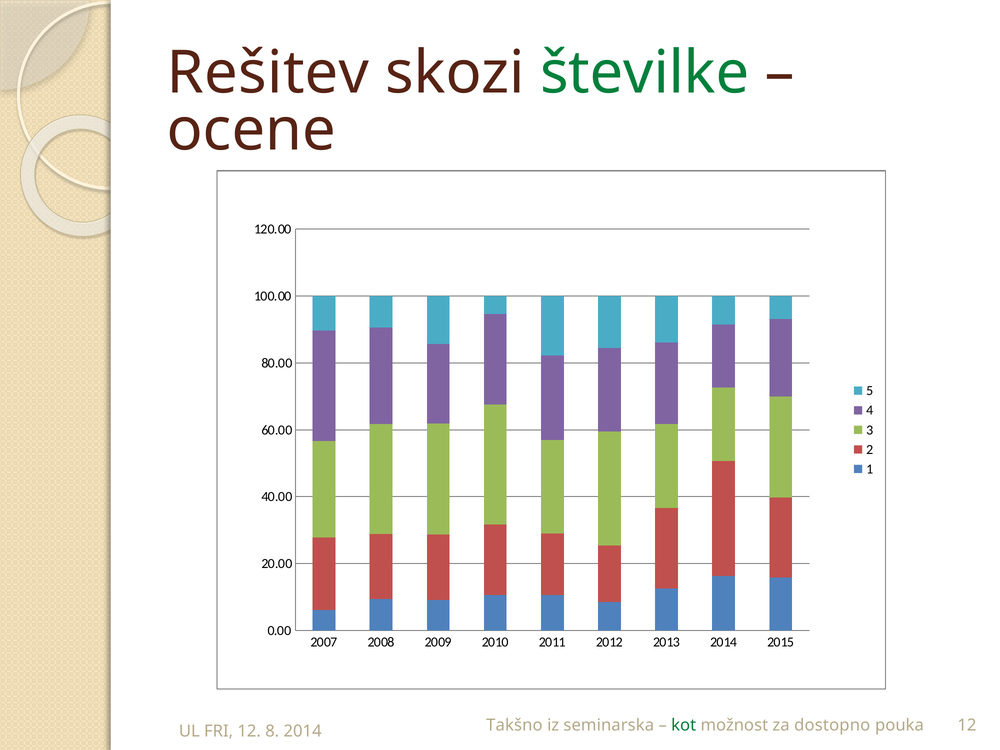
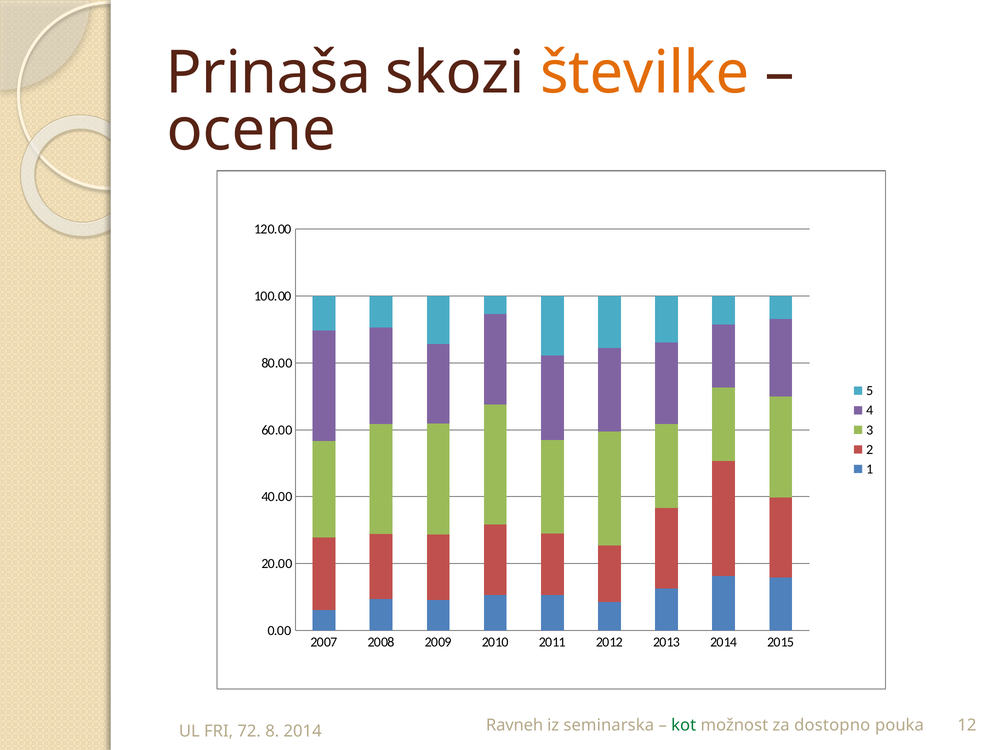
Rešitev: Rešitev -> Prinaša
številke colour: green -> orange
Takšno: Takšno -> Ravneh
FRI 12: 12 -> 72
